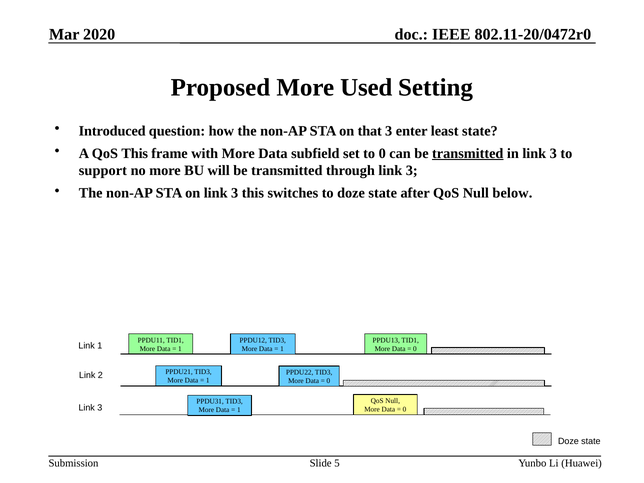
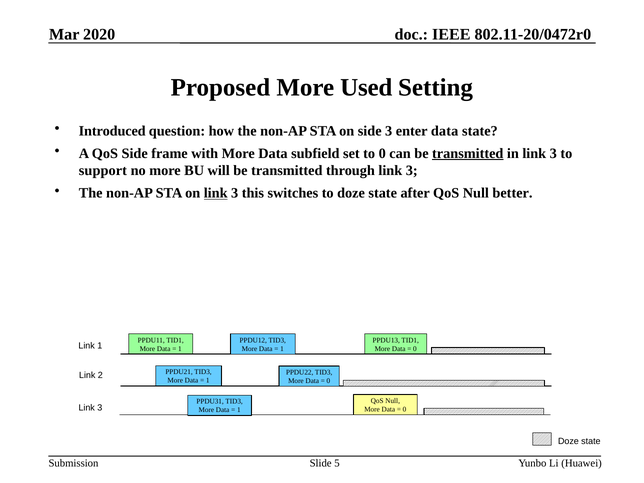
on that: that -> side
enter least: least -> data
QoS This: This -> Side
link at (216, 193) underline: none -> present
below: below -> better
